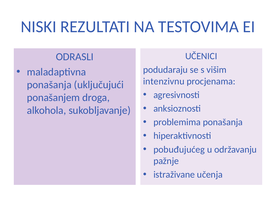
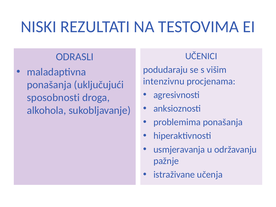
ponašanjem: ponašanjem -> sposobnosti
pobuđujućeg: pobuđujućeg -> usmjeravanja
